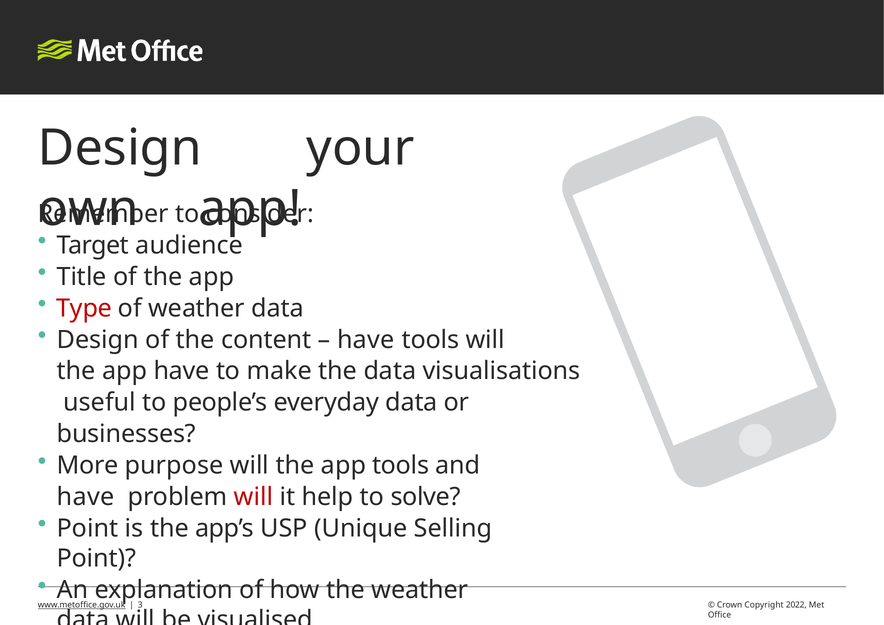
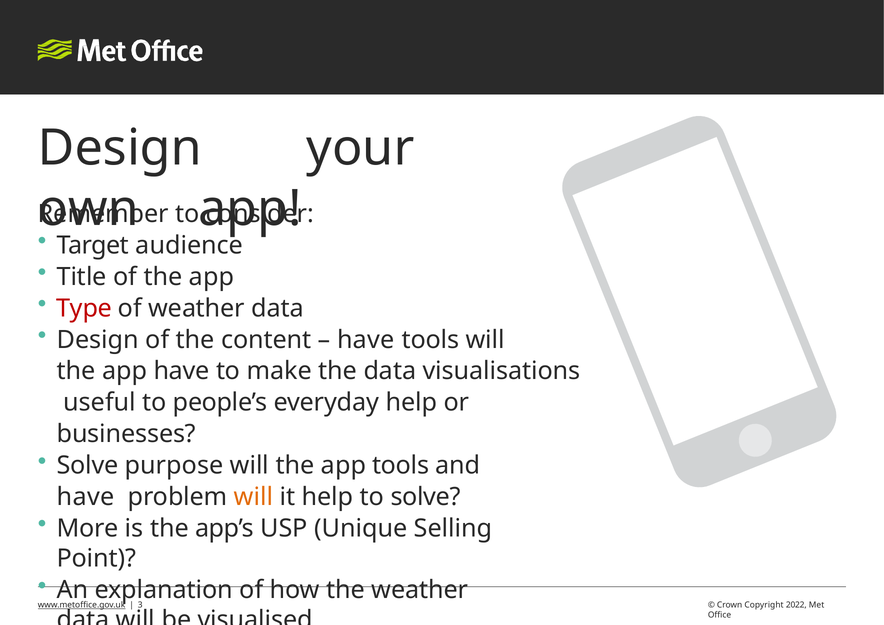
everyday data: data -> help
More at (88, 466): More -> Solve
will at (253, 497) colour: red -> orange
Point at (88, 528): Point -> More
